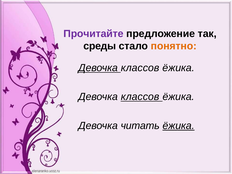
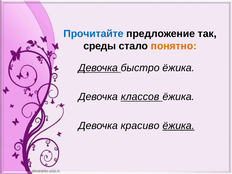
Прочитайте colour: purple -> blue
классов at (140, 68): классов -> быстро
читать: читать -> красиво
